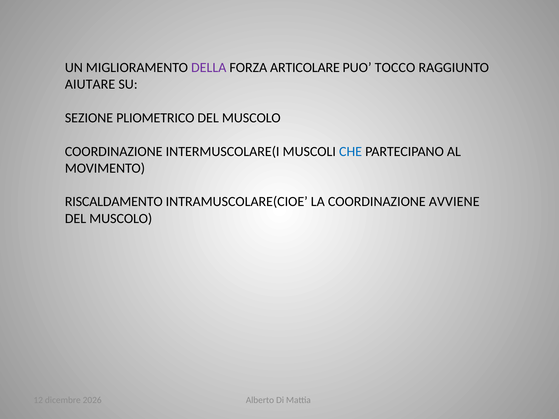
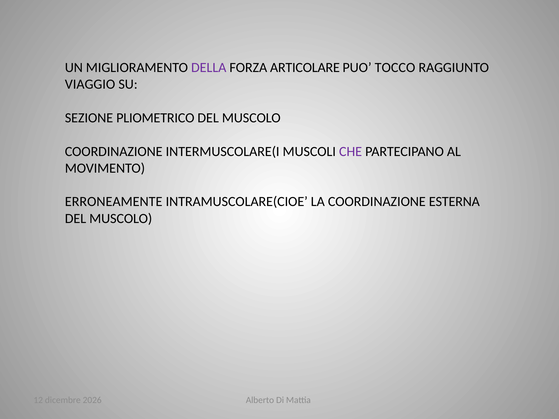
AIUTARE: AIUTARE -> VIAGGIO
CHE colour: blue -> purple
RISCALDAMENTO: RISCALDAMENTO -> ERRONEAMENTE
AVVIENE: AVVIENE -> ESTERNA
